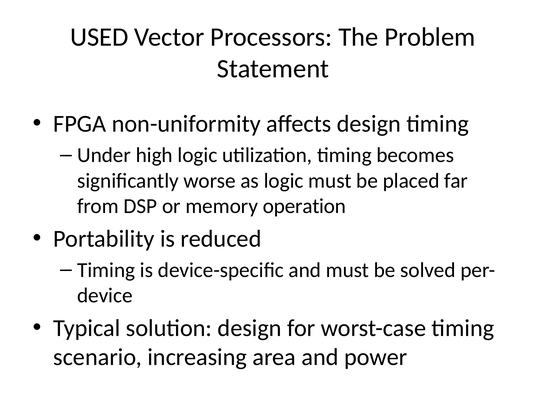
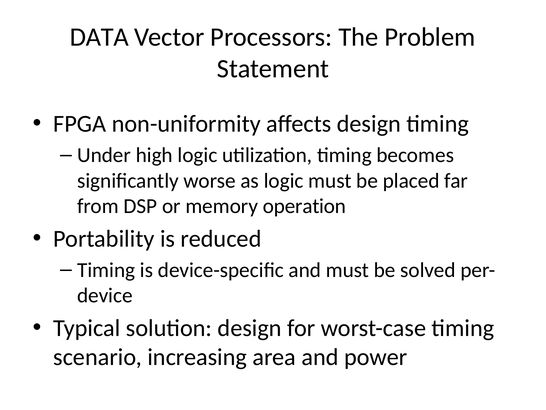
USED: USED -> DATA
